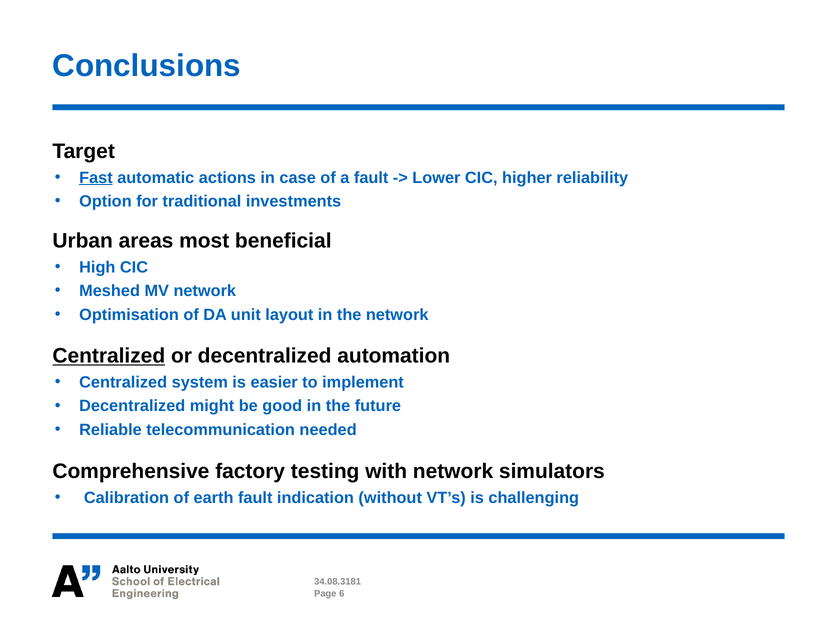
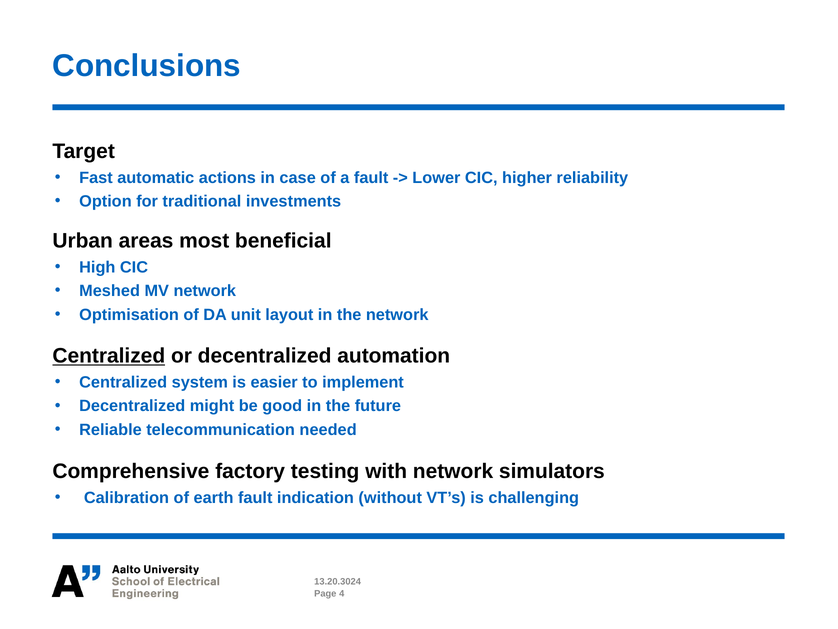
Fast underline: present -> none
34.08.3181: 34.08.3181 -> 13.20.3024
6: 6 -> 4
